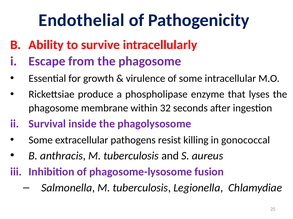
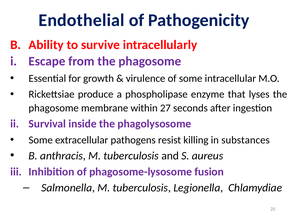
32: 32 -> 27
gonococcal: gonococcal -> substances
